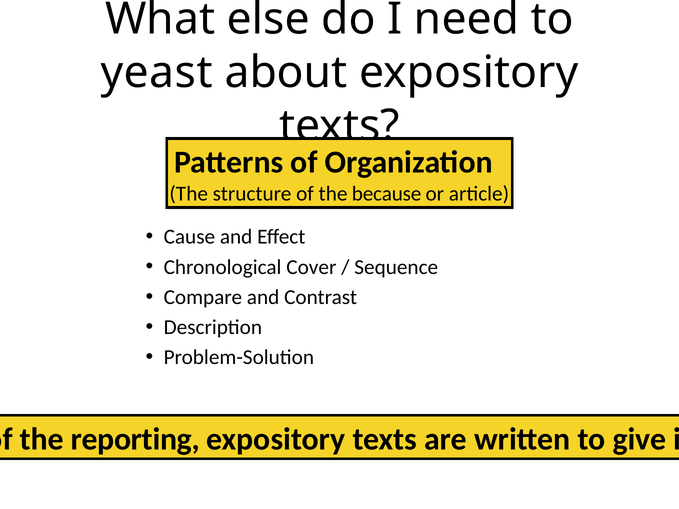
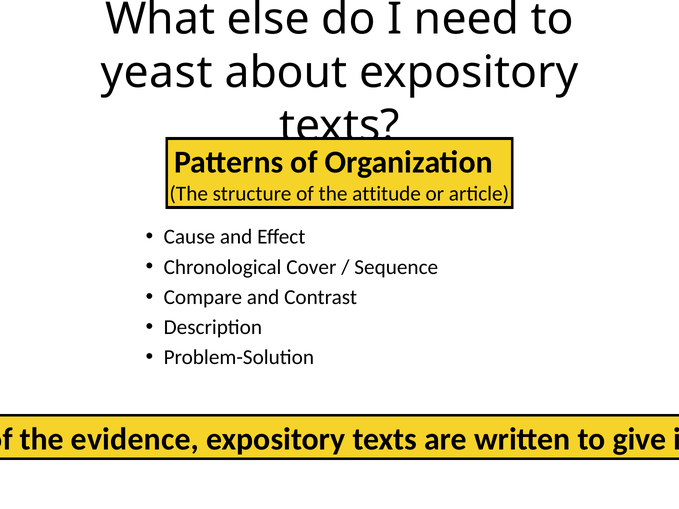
because: because -> attitude
reporting: reporting -> evidence
